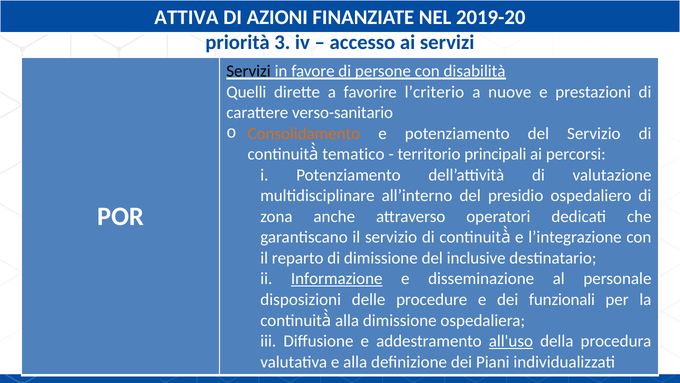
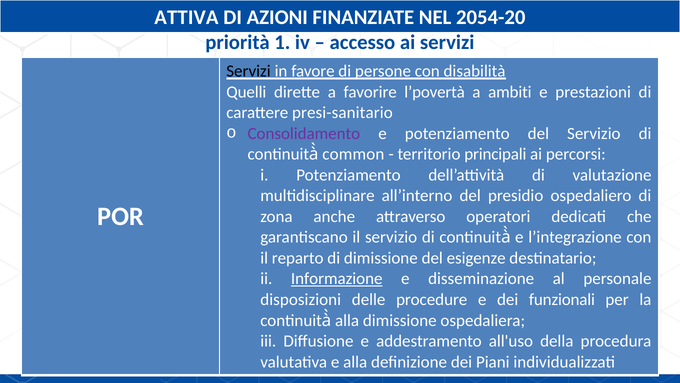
2019-20: 2019-20 -> 2054-20
3: 3 -> 1
l’criterio: l’criterio -> l’povertà
nuove: nuove -> ambiti
verso-sanitario: verso-sanitario -> presi-sanitario
Consolidamento colour: orange -> purple
tematico: tematico -> common
inclusive: inclusive -> esigenze
all'uso underline: present -> none
